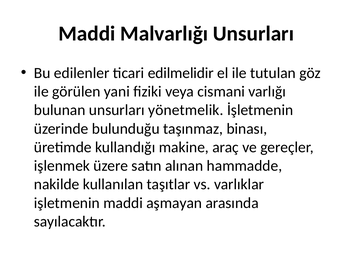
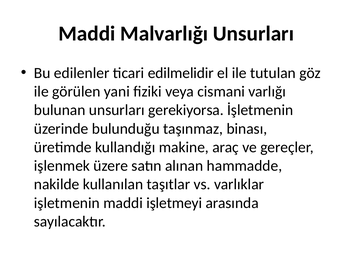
yönetmelik: yönetmelik -> gerekiyorsa
aşmayan: aşmayan -> işletmeyi
